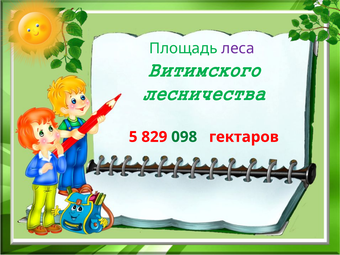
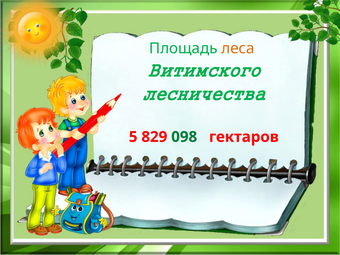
леса colour: purple -> orange
